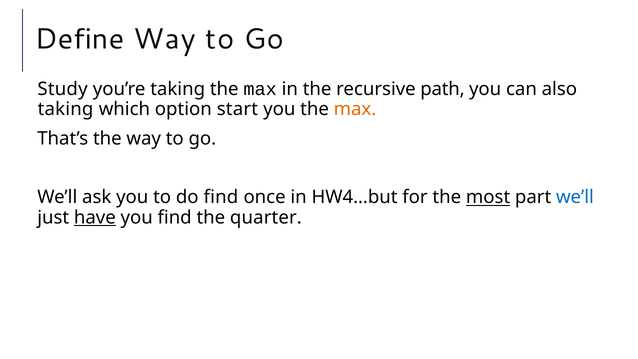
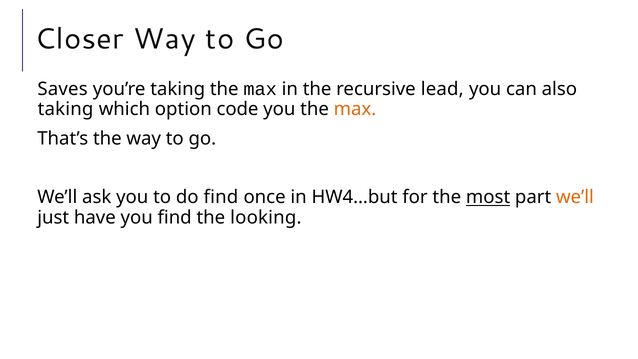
Define: Define -> Closer
Study: Study -> Saves
path: path -> lead
start: start -> code
we’ll at (575, 197) colour: blue -> orange
have underline: present -> none
quarter: quarter -> looking
